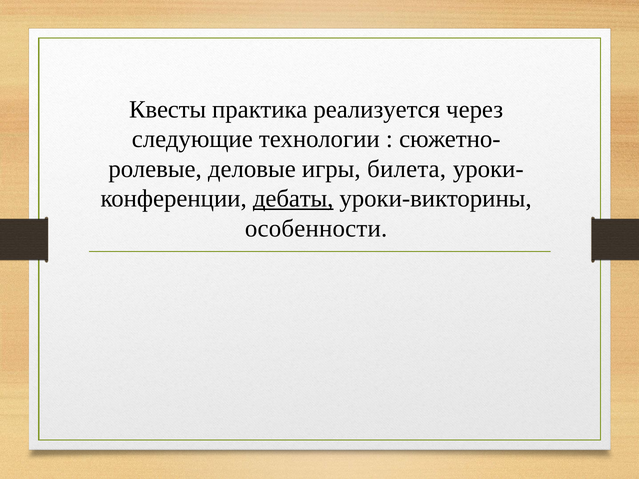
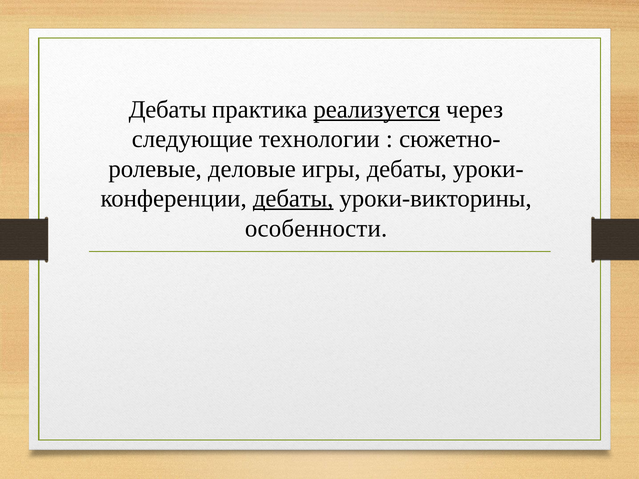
Квесты at (168, 109): Квесты -> Дебаты
реализуется underline: none -> present
игры билета: билета -> дебаты
